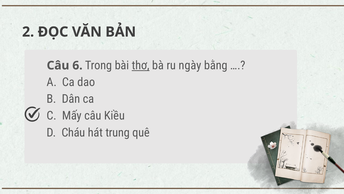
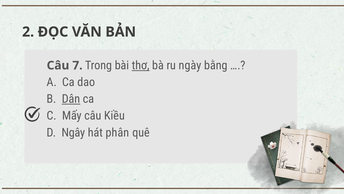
6: 6 -> 7
Dân underline: none -> present
Cháu: Cháu -> Ngây
trung: trung -> phân
